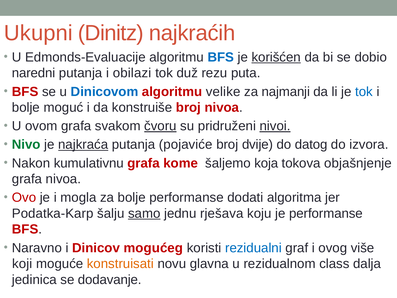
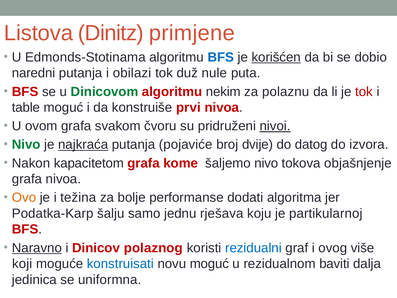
Ukupni: Ukupni -> Listova
najkraćih: najkraćih -> primjene
Edmonds-Evaluacije: Edmonds-Evaluacije -> Edmonds-Stotinama
rezu: rezu -> nule
Dinicovom colour: blue -> green
velike: velike -> nekim
najmanji: najmanji -> polaznu
tok at (364, 92) colour: blue -> red
bolje at (26, 107): bolje -> table
konstruiše broj: broj -> prvi
čvoru underline: present -> none
kumulativnu: kumulativnu -> kapacitetom
šaljemo koja: koja -> nivo
Ovo colour: red -> orange
mogla: mogla -> težina
samo underline: present -> none
je performanse: performanse -> partikularnoj
Naravno underline: none -> present
mogućeg: mogućeg -> polaznog
konstruisati colour: orange -> blue
novu glavna: glavna -> moguć
class: class -> baviti
dodavanje: dodavanje -> uniformna
